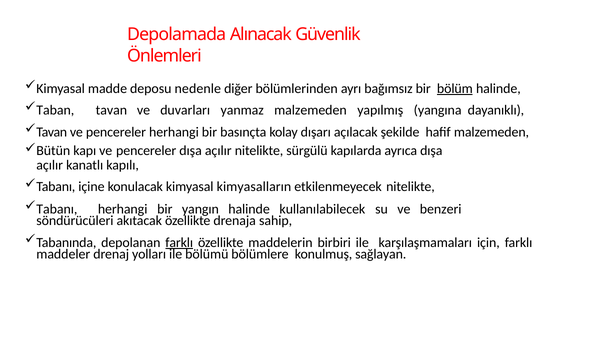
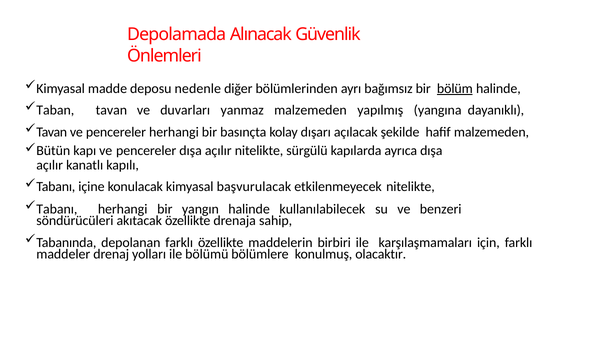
kimyasalların: kimyasalların -> başvurulacak
farklı at (179, 243) underline: present -> none
sağlayan: sağlayan -> olacaktır
